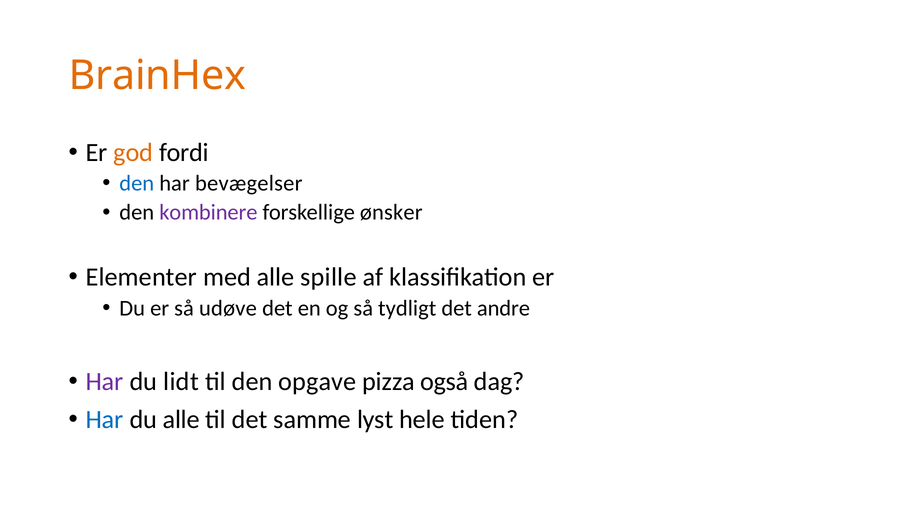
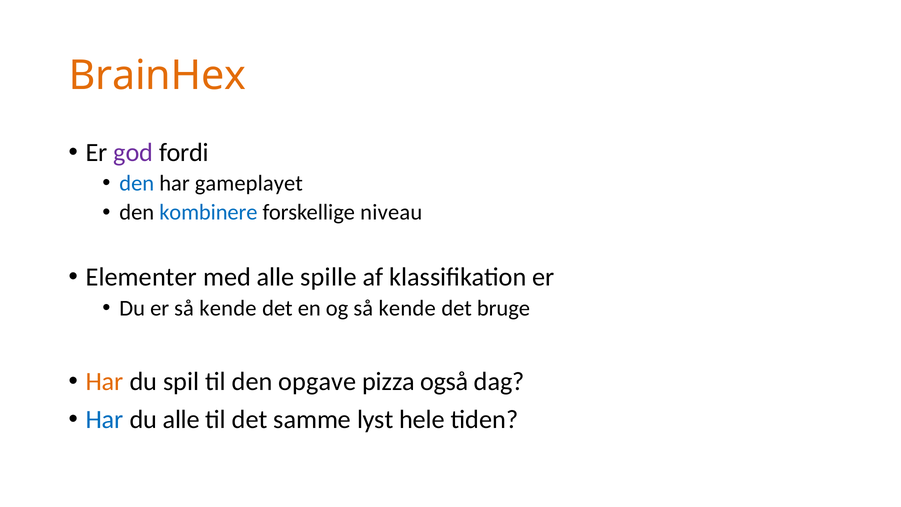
god colour: orange -> purple
bevægelser: bevægelser -> gameplayet
kombinere colour: purple -> blue
ønsker: ønsker -> niveau
er så udøve: udøve -> kende
og så tydligt: tydligt -> kende
andre: andre -> bruge
Har at (105, 382) colour: purple -> orange
lidt: lidt -> spil
